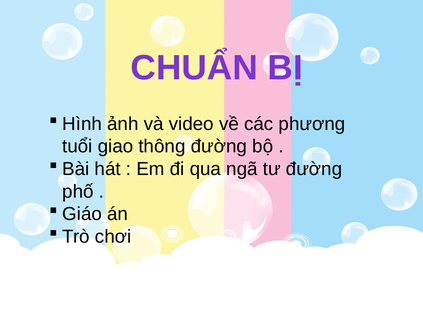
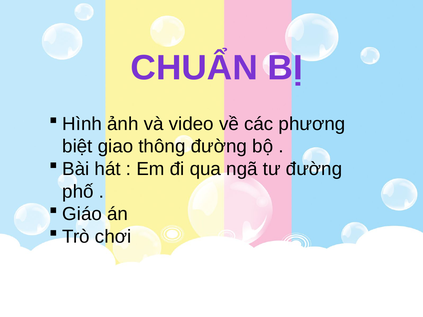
tuổi: tuổi -> biệt
